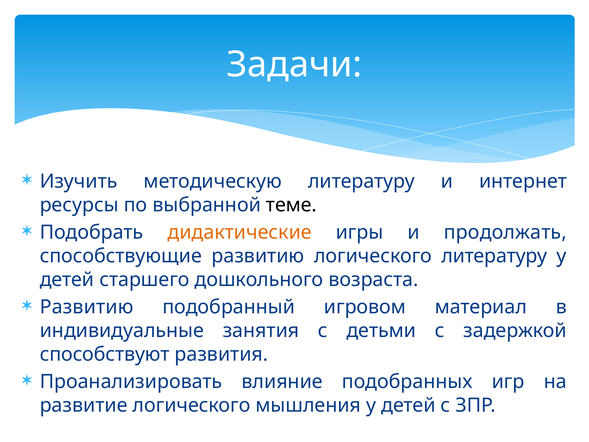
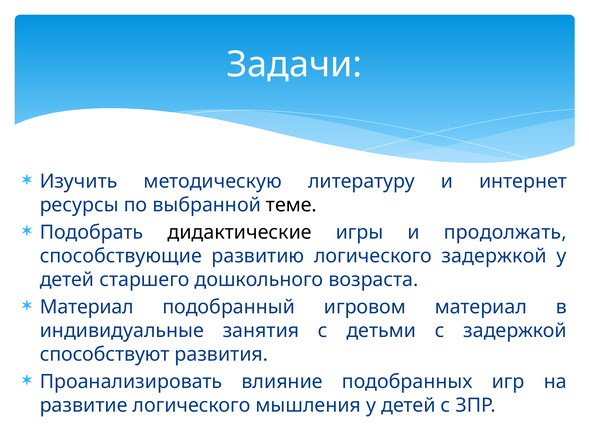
дидактические colour: orange -> black
логического литературу: литературу -> задержкой
Развитию at (87, 307): Развитию -> Материал
